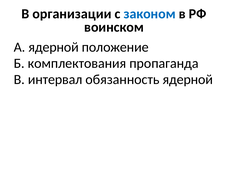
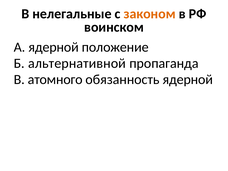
организации: организации -> нелегальные
законом colour: blue -> orange
комплектования: комплектования -> альтернативной
интервал: интервал -> атомного
